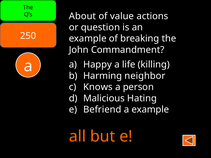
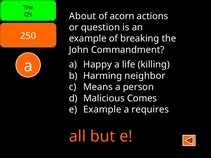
value: value -> acorn
Knows: Knows -> Means
Hating: Hating -> Comes
e Befriend: Befriend -> Example
a example: example -> requires
